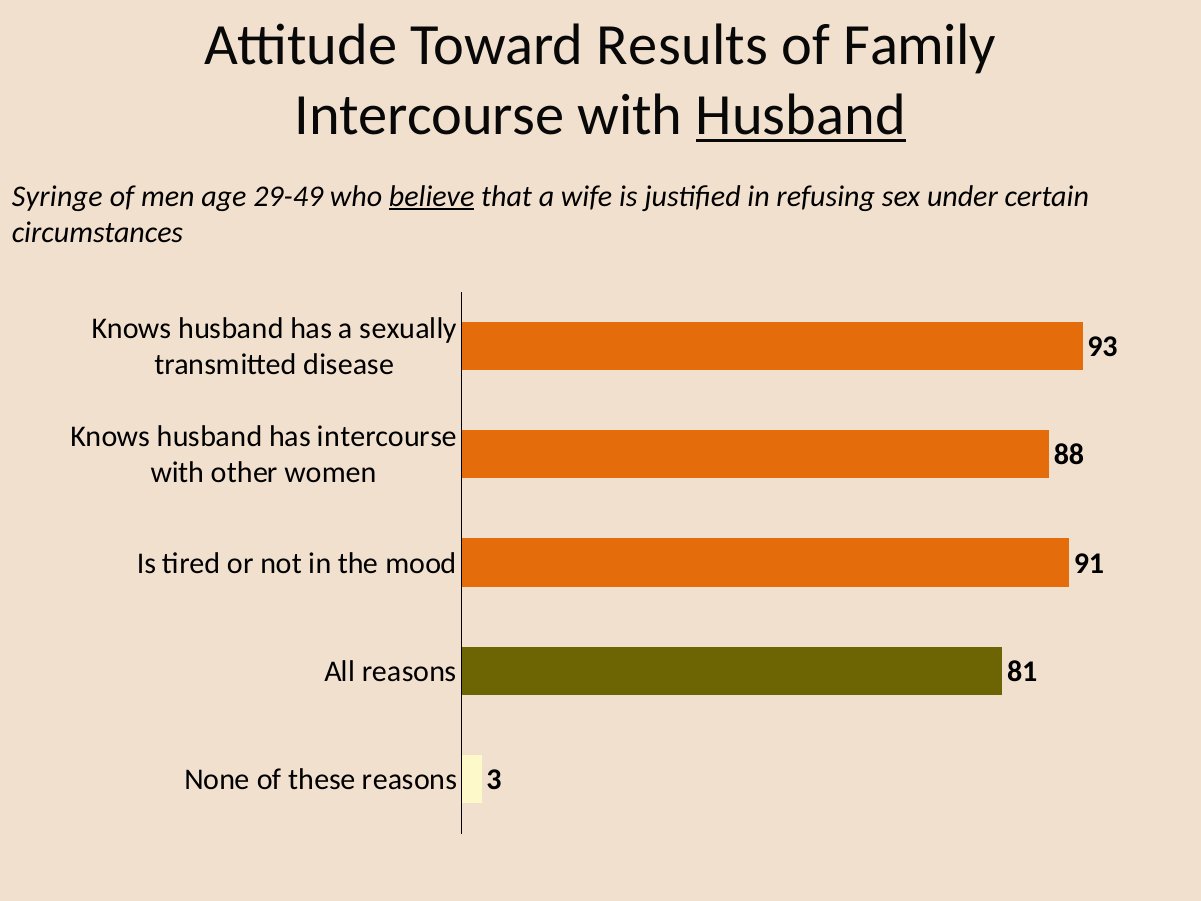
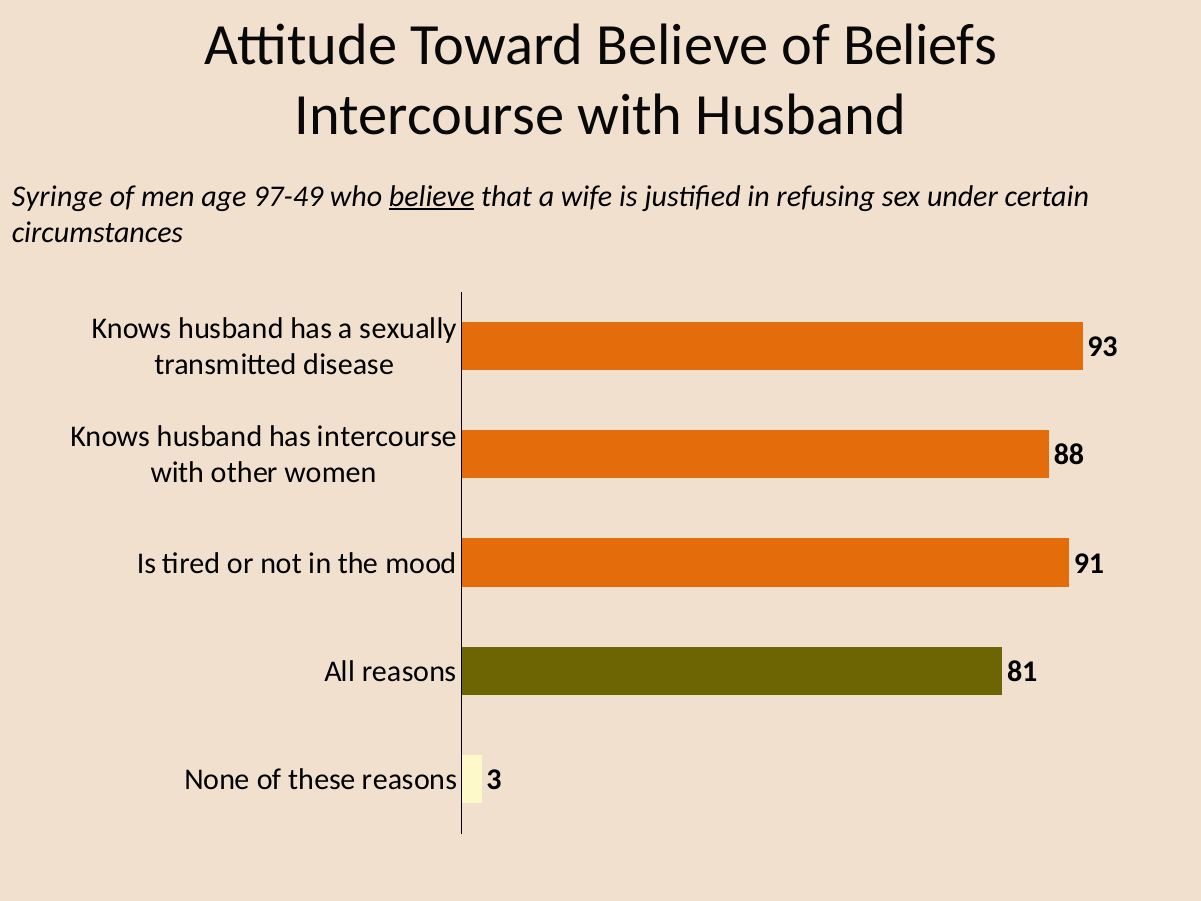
Toward Results: Results -> Believe
Family: Family -> Beliefs
Husband at (801, 115) underline: present -> none
29-49: 29-49 -> 97-49
